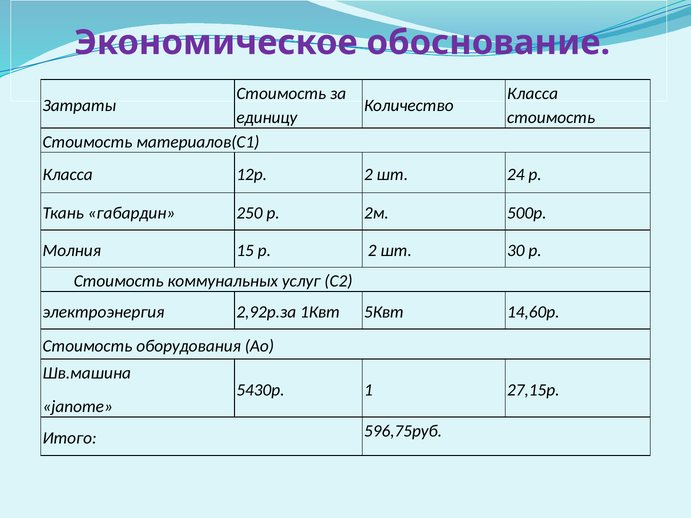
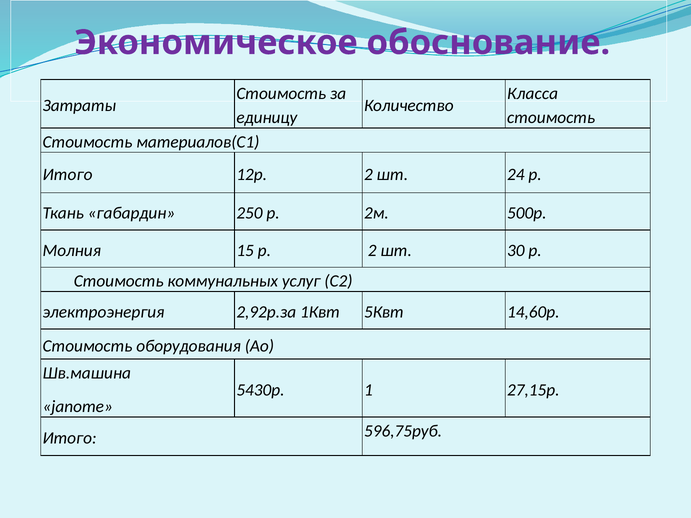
Класса at (68, 174): Класса -> Итого
